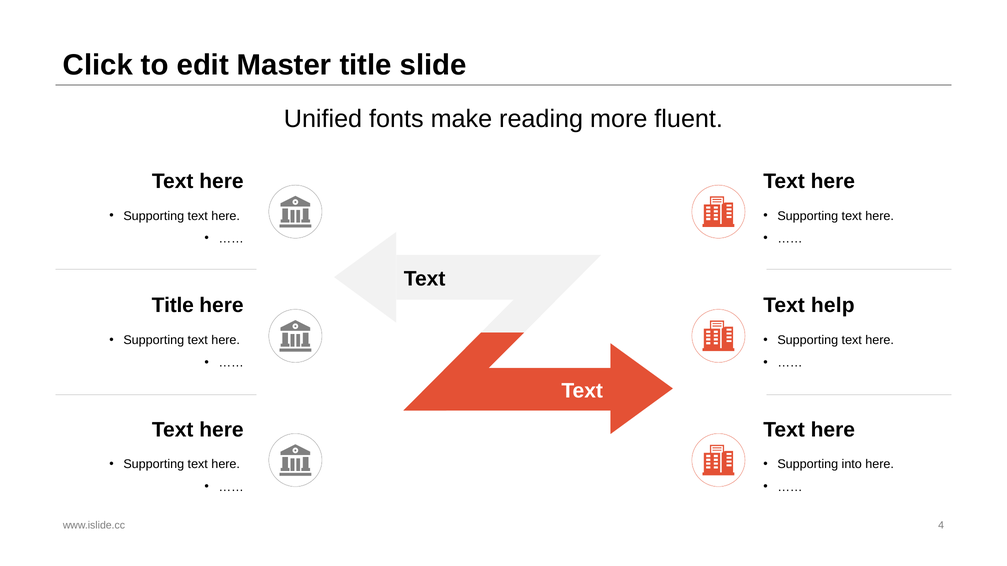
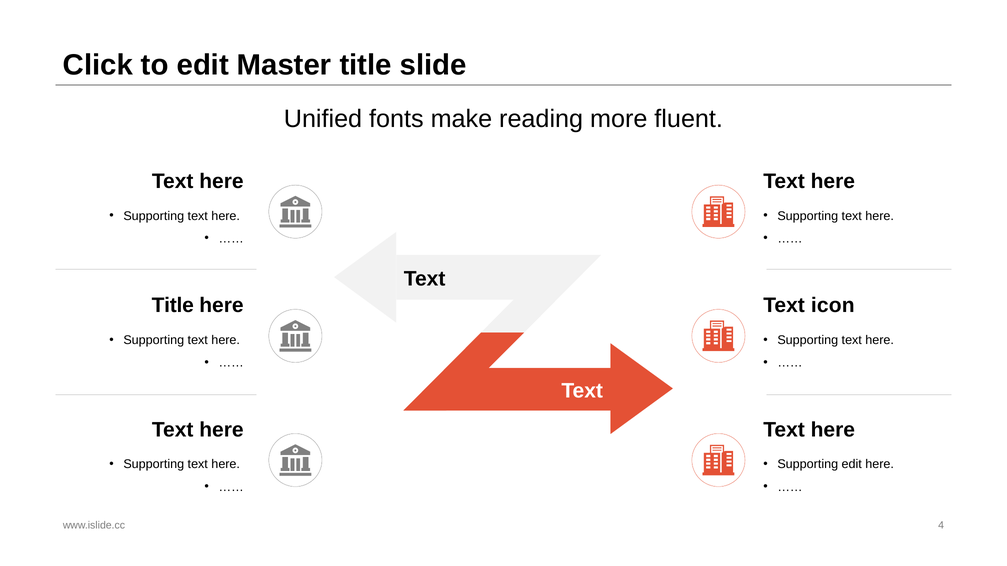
help: help -> icon
Supporting into: into -> edit
